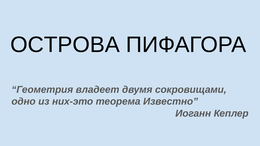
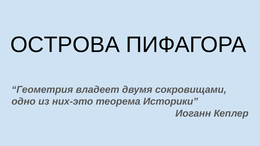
Известно: Известно -> Историки
